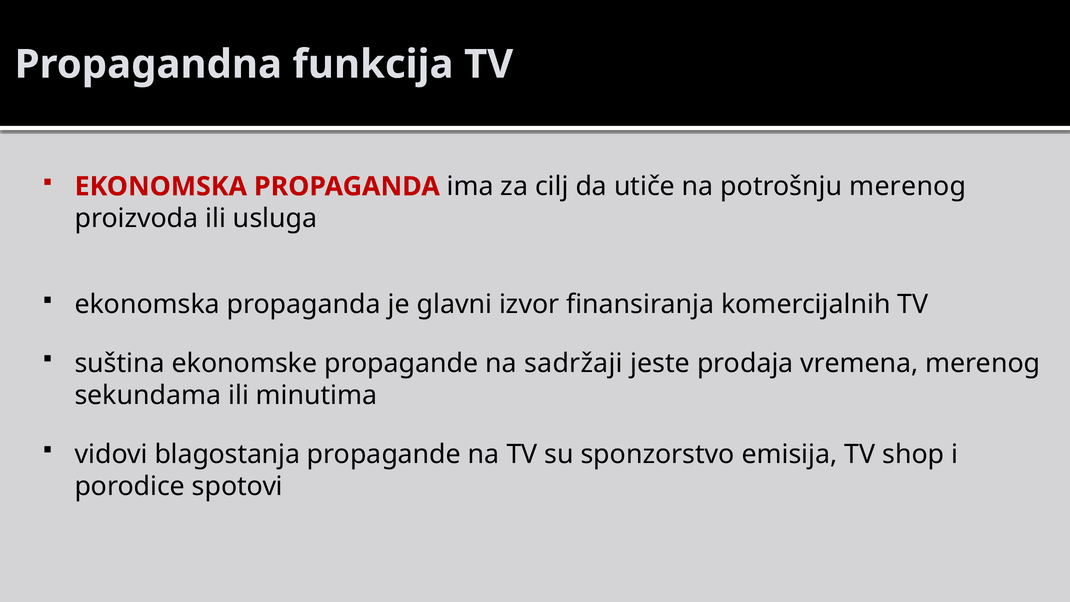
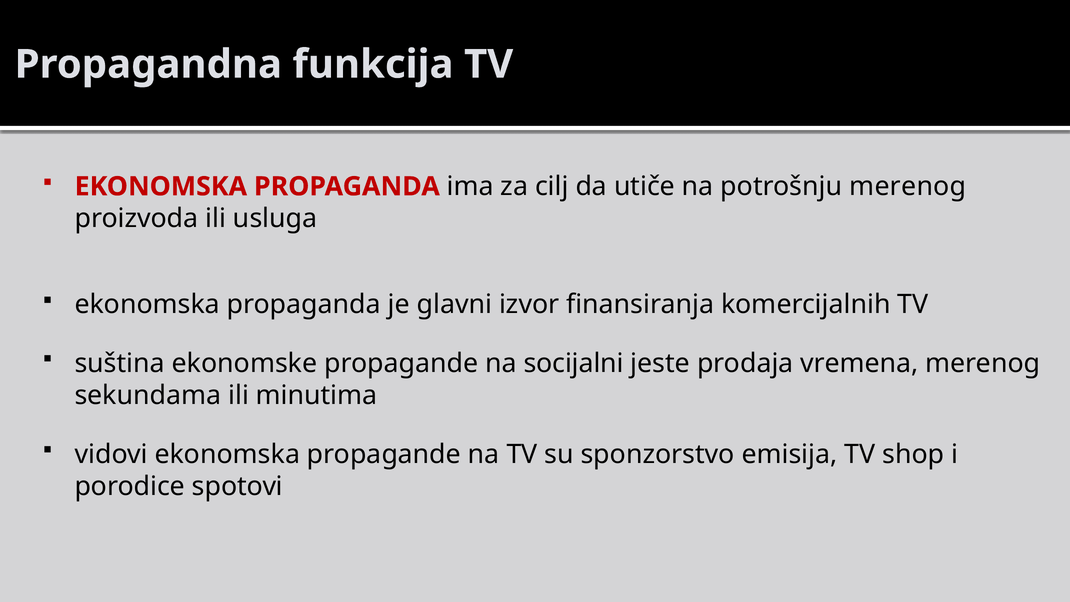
sadržaji: sadržaji -> socijalni
vidovi blagostanja: blagostanja -> ekonomska
